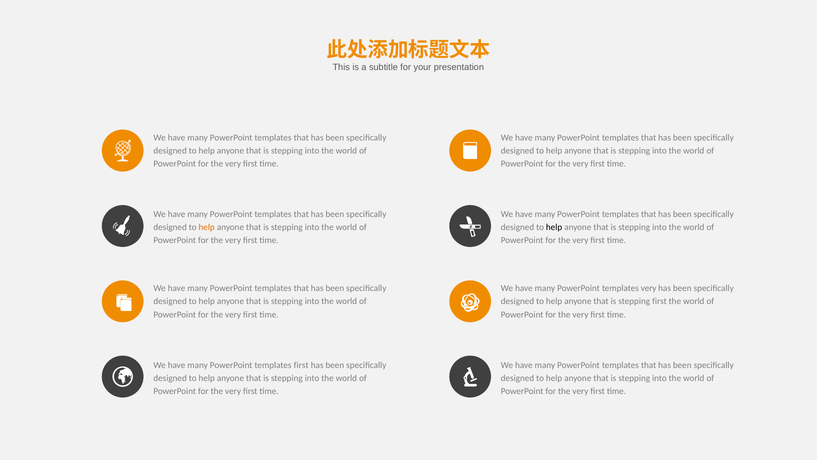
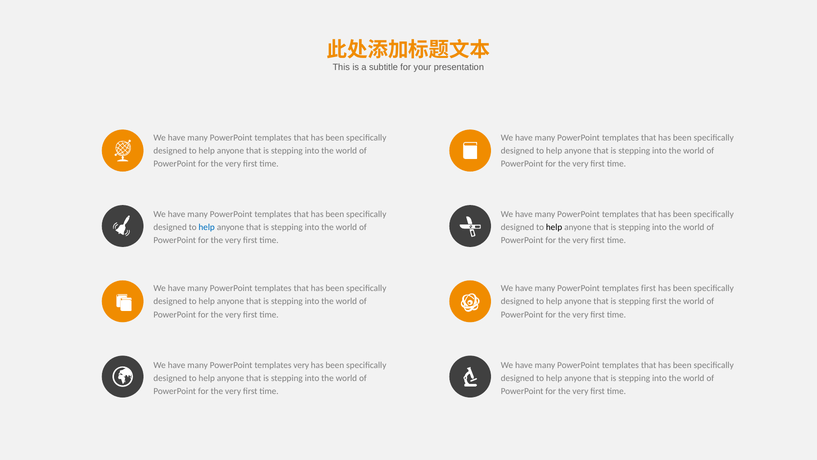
help at (207, 227) colour: orange -> blue
templates very: very -> first
templates first: first -> very
